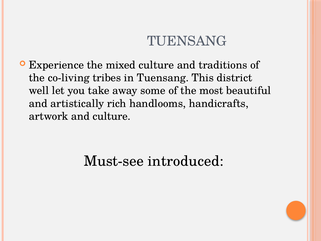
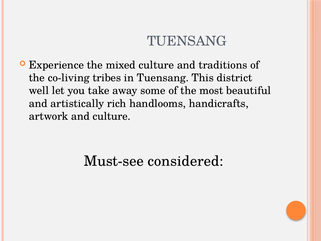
introduced: introduced -> considered
